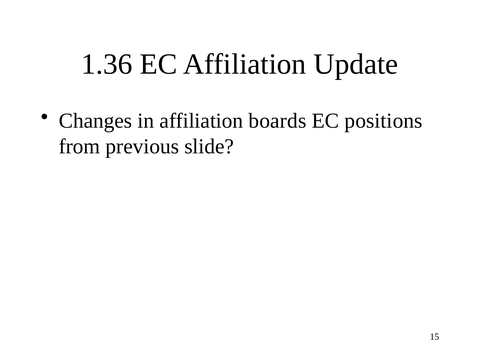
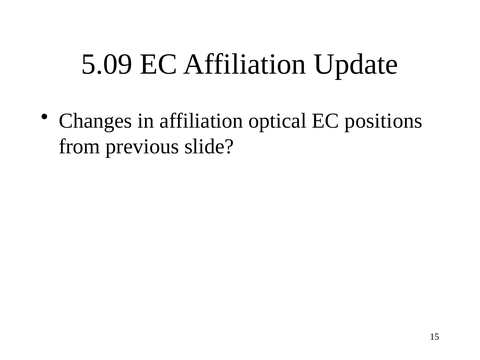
1.36: 1.36 -> 5.09
boards: boards -> optical
